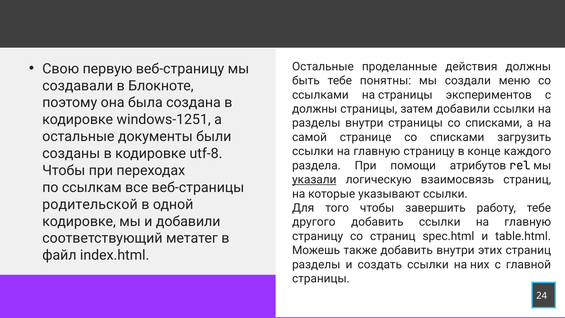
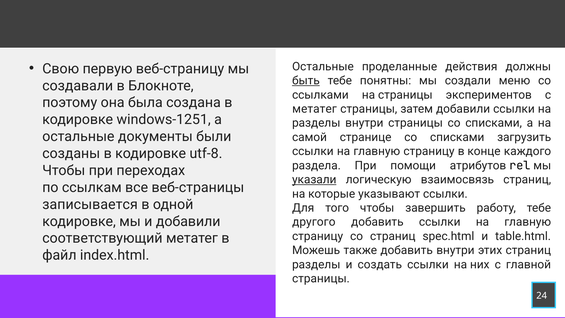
быть underline: none -> present
должны at (315, 109): должны -> метатег
родительской: родительской -> записывается
